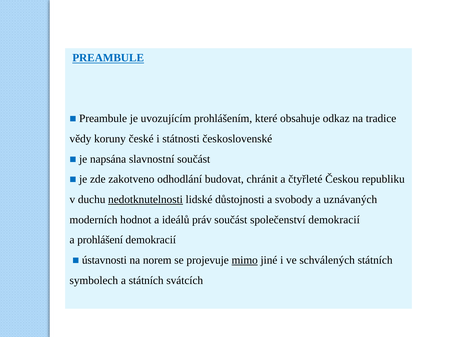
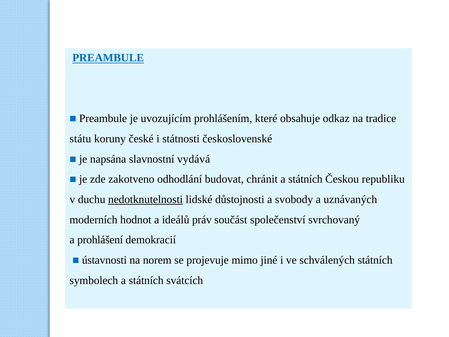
vědy: vědy -> státu
slavnostní součást: součást -> vydává
chránit a čtyřleté: čtyřleté -> státních
společenství demokracií: demokracií -> svrchovaný
mimo underline: present -> none
